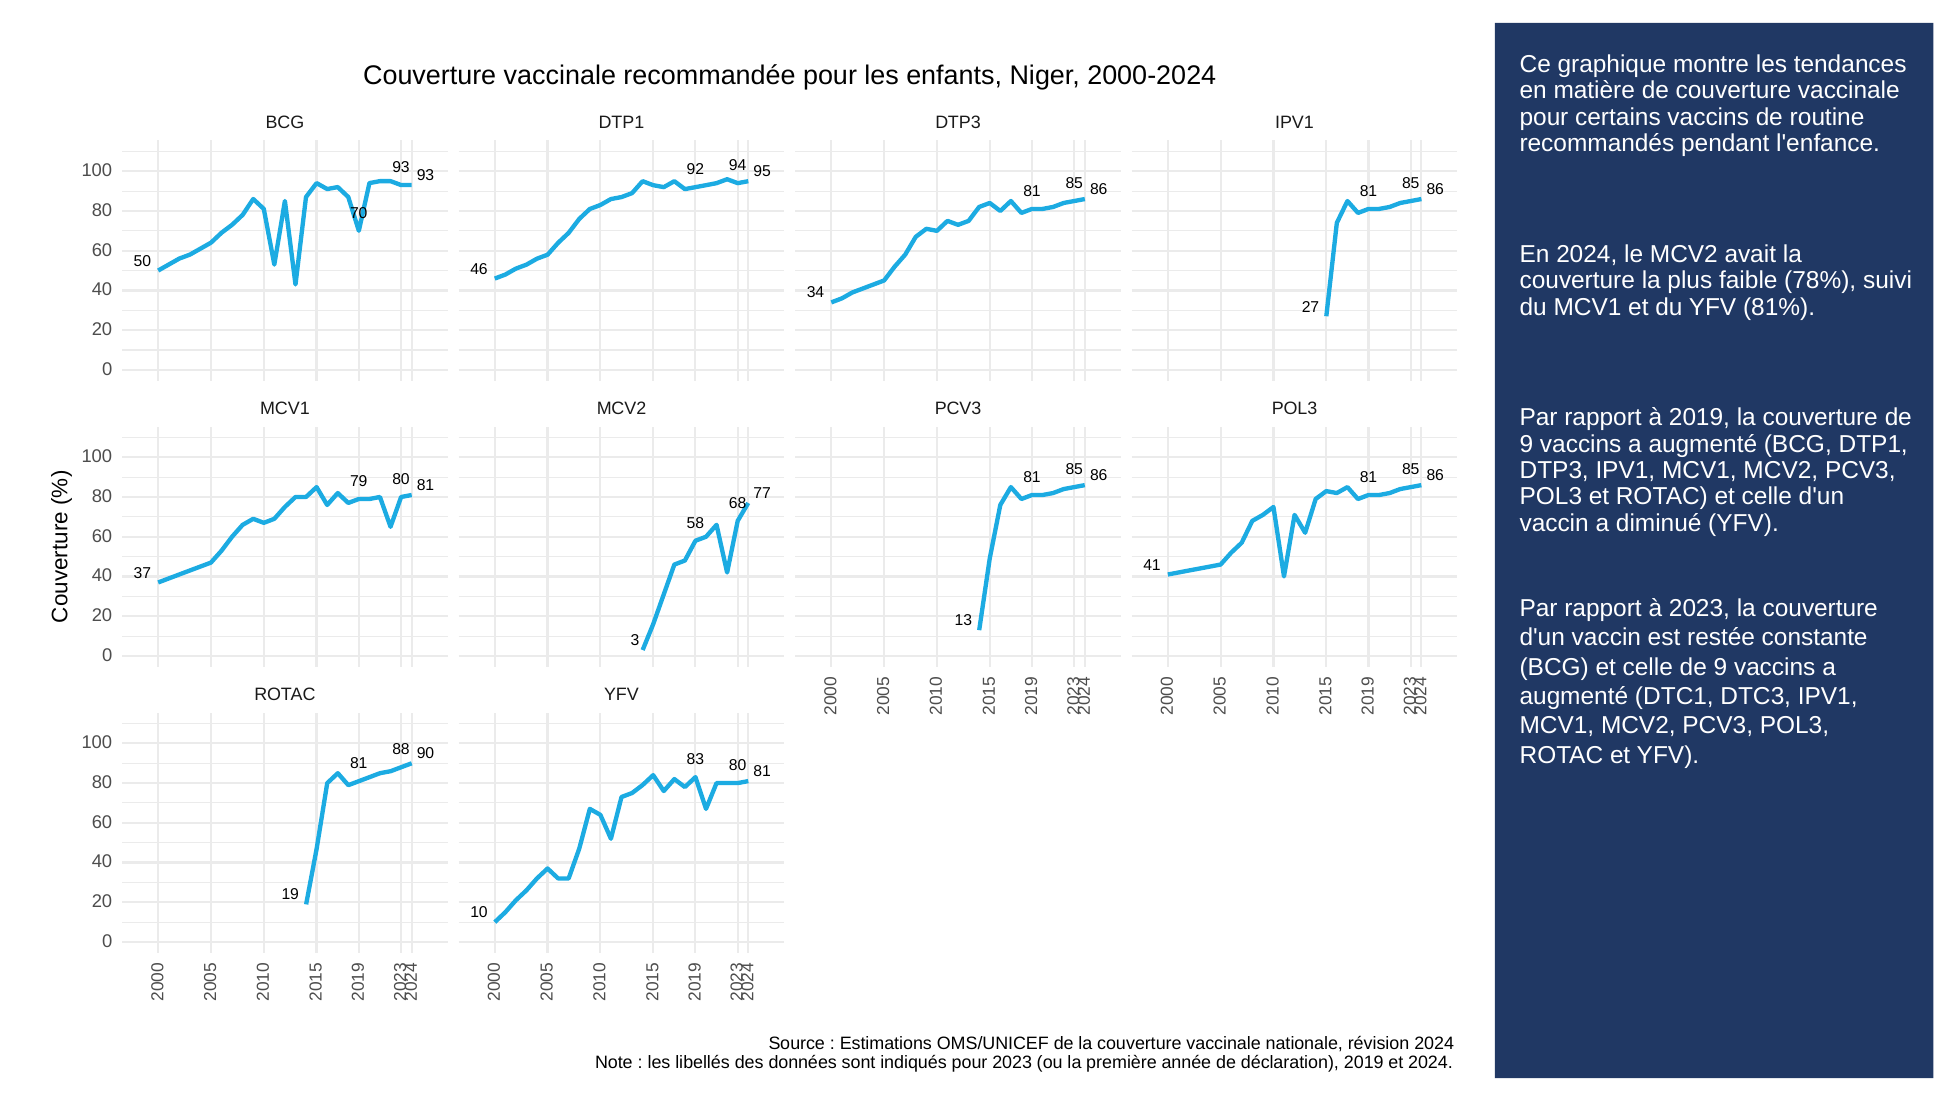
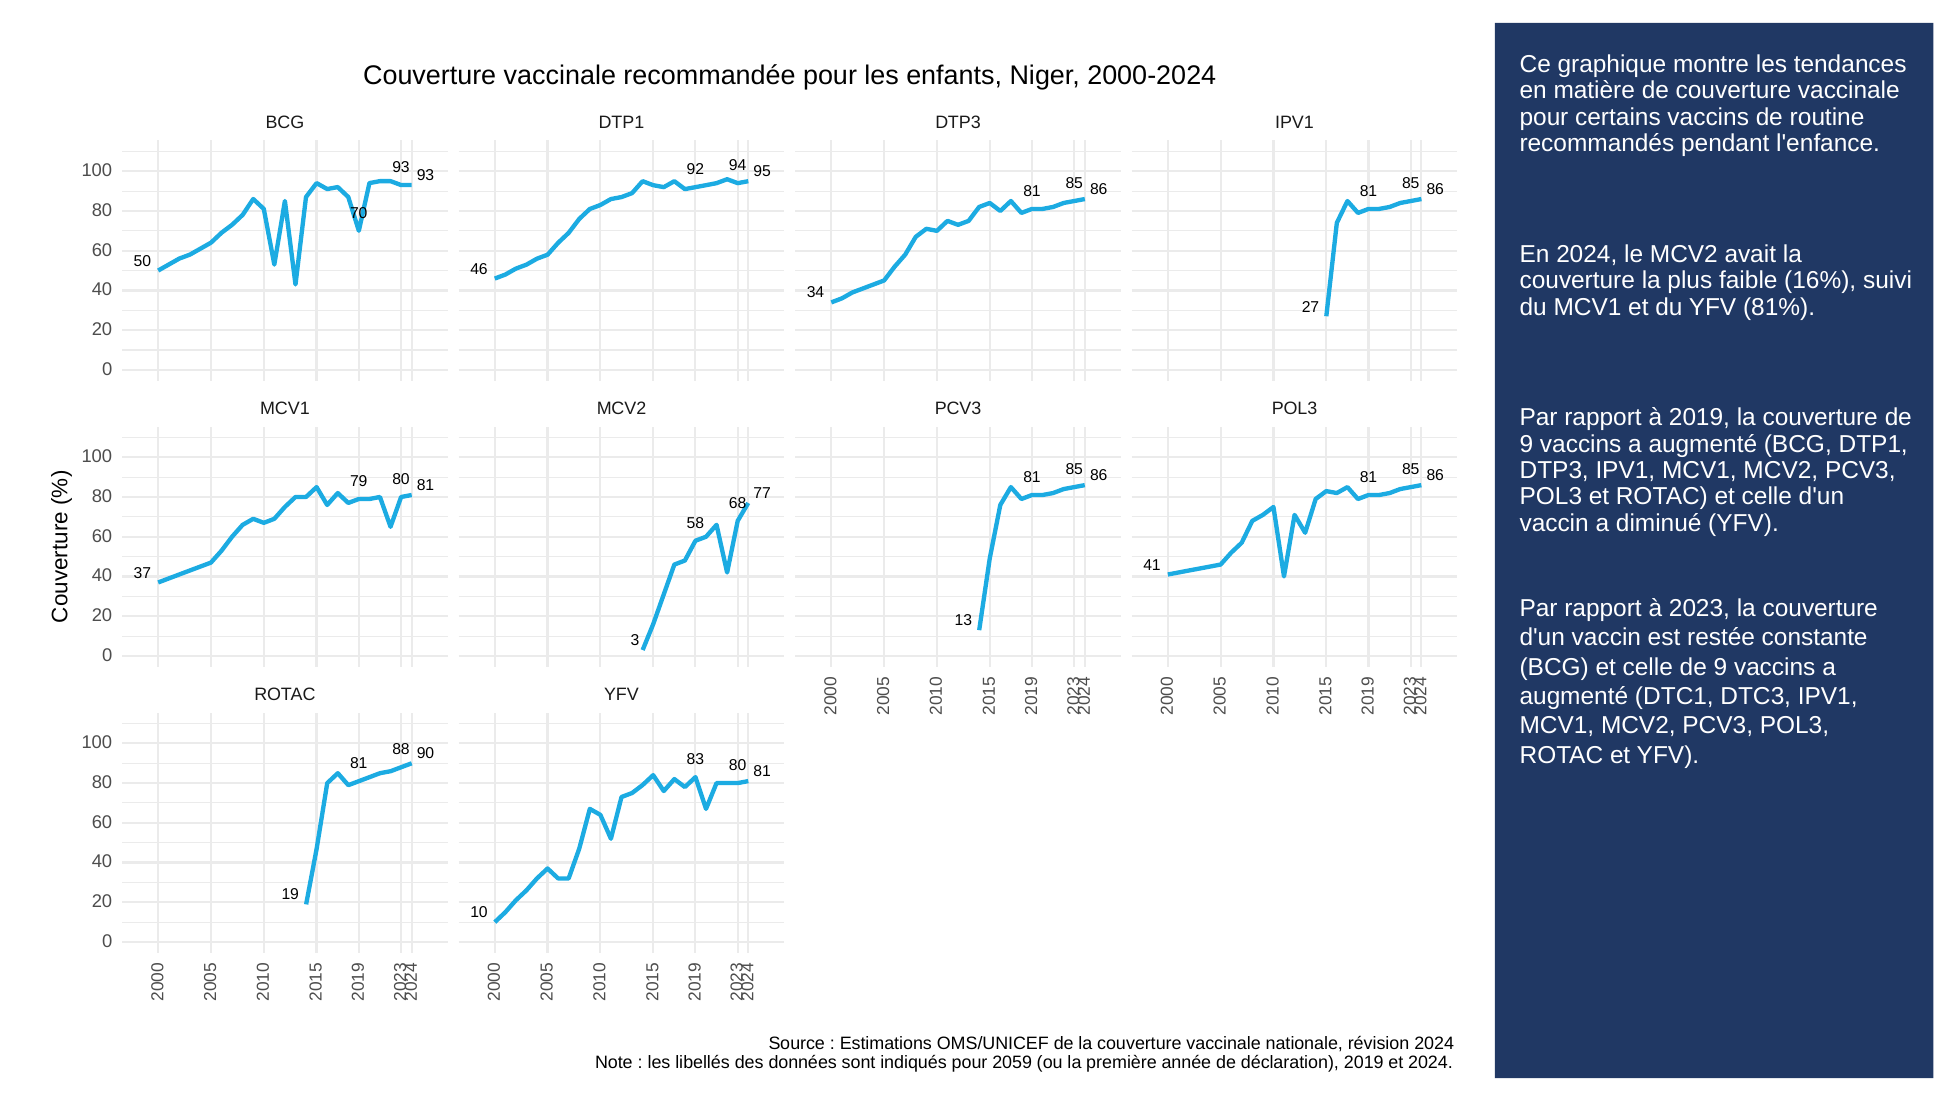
78%: 78% -> 16%
pour 2023: 2023 -> 2059
